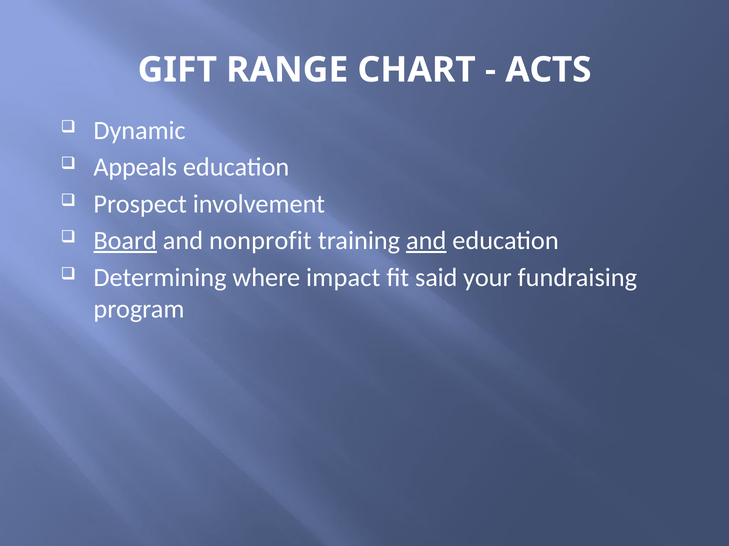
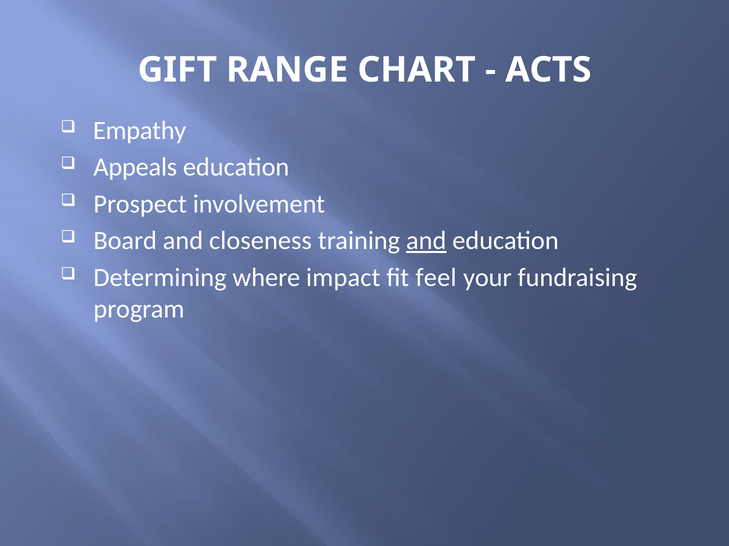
Dynamic: Dynamic -> Empathy
Board underline: present -> none
nonprofit: nonprofit -> closeness
said: said -> feel
